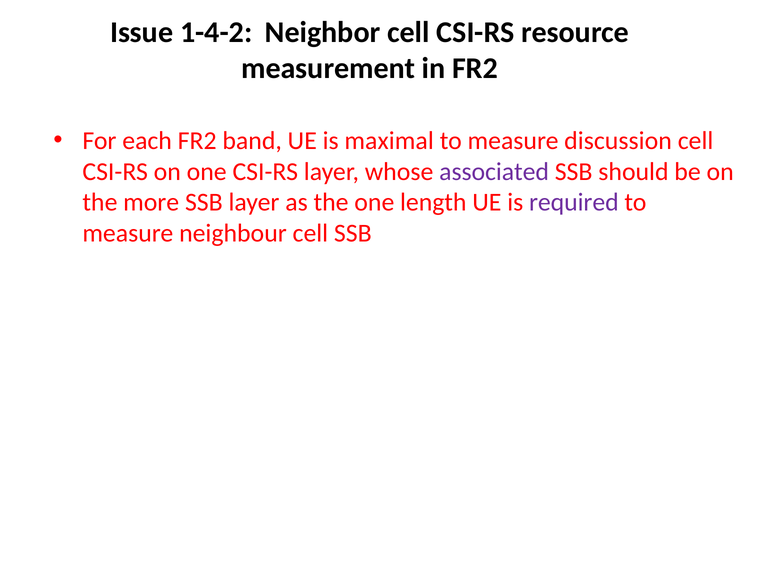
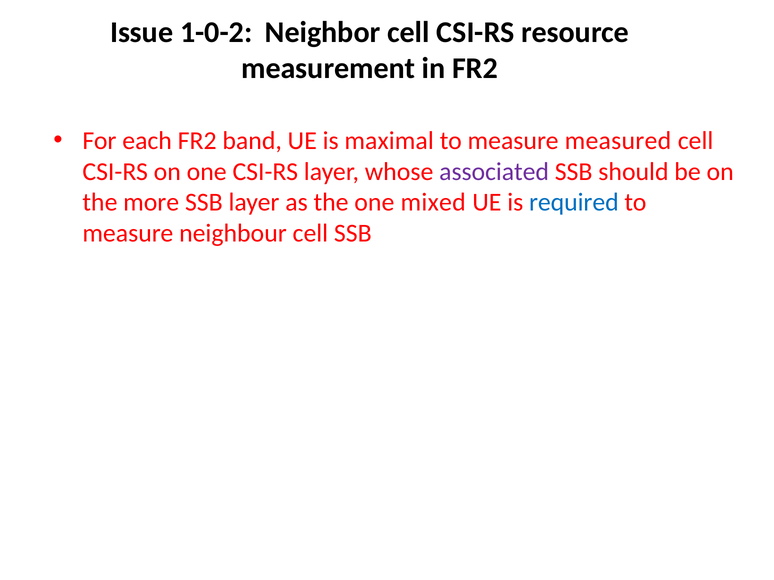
1-4-2: 1-4-2 -> 1-0-2
discussion: discussion -> measured
length: length -> mixed
required colour: purple -> blue
